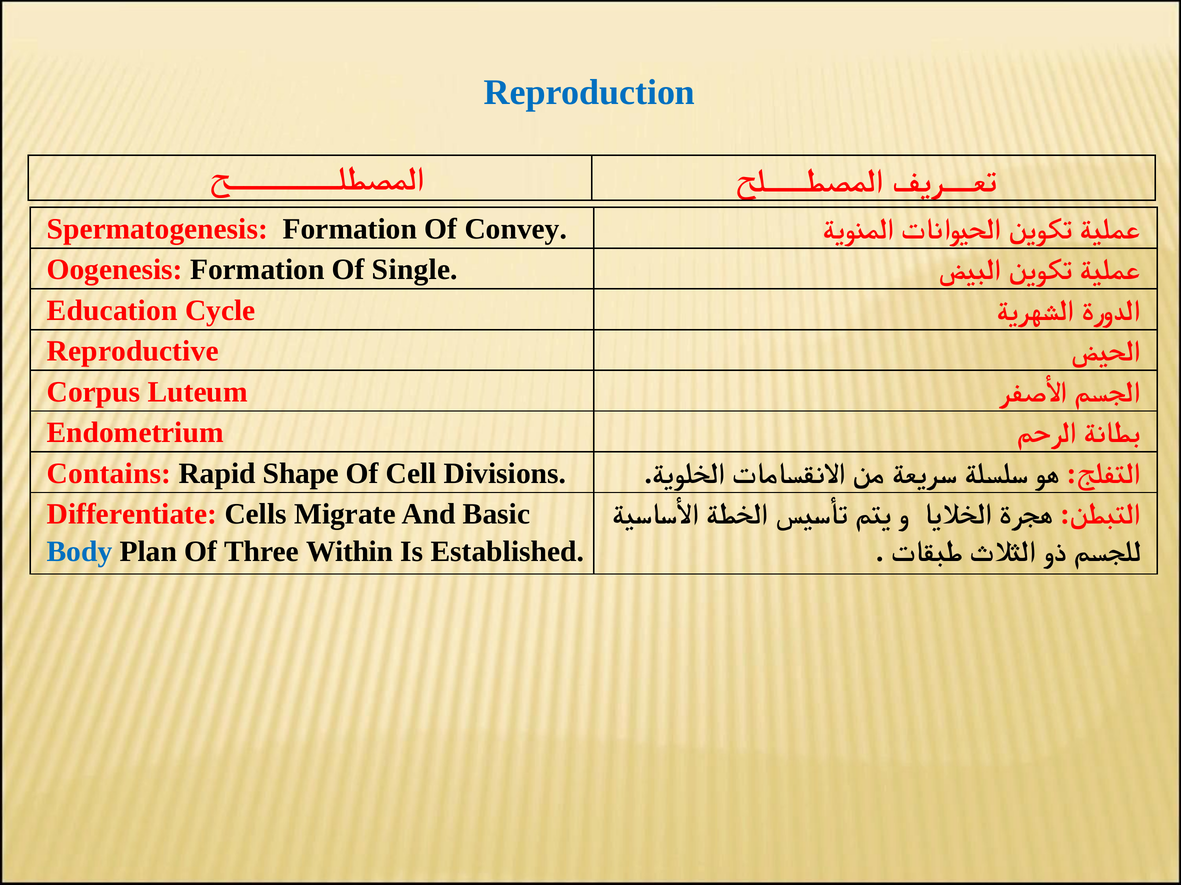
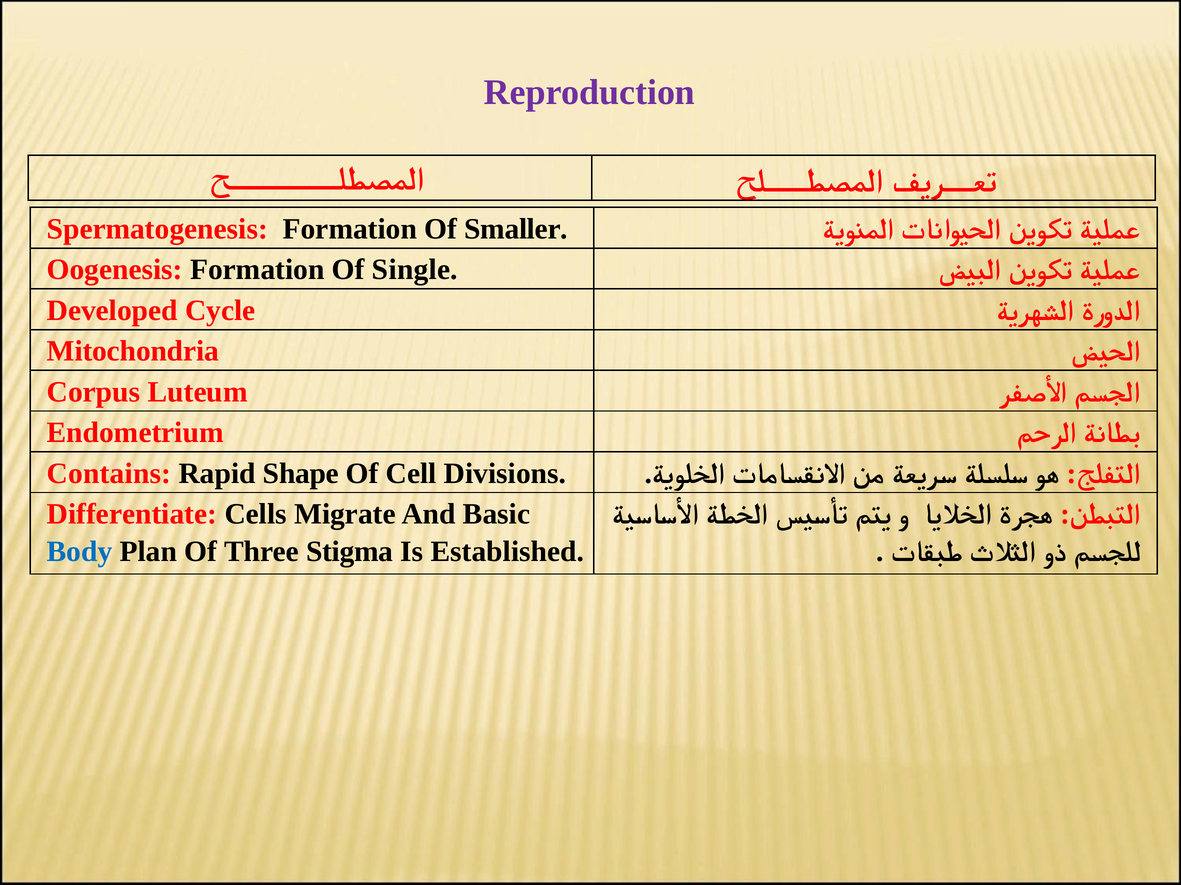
Reproduction colour: blue -> purple
Convey: Convey -> Smaller
Education: Education -> Developed
Reproductive: Reproductive -> Mitochondria
Within: Within -> Stigma
